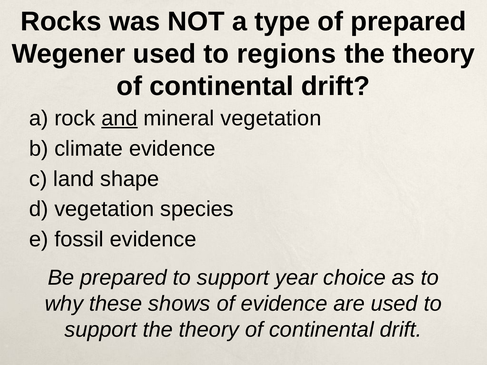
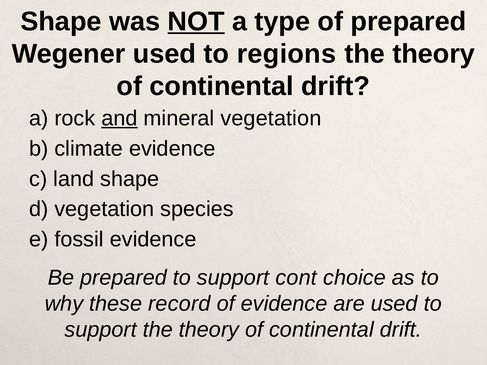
Rocks at (61, 22): Rocks -> Shape
NOT underline: none -> present
year: year -> cont
shows: shows -> record
